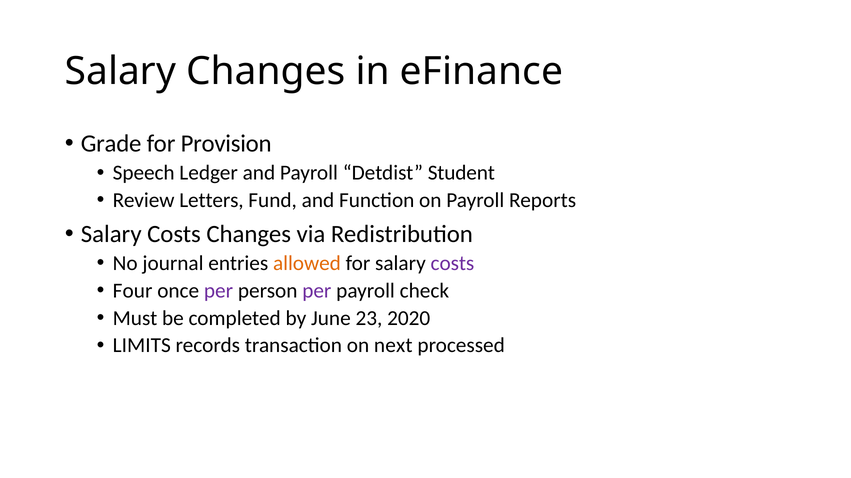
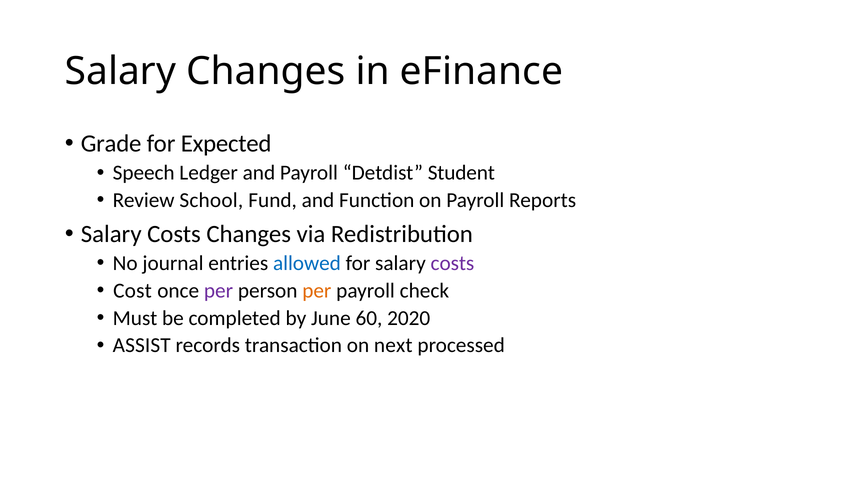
Provision: Provision -> Expected
Letters: Letters -> School
allowed colour: orange -> blue
Four: Four -> Cost
per at (317, 291) colour: purple -> orange
23: 23 -> 60
LIMITS: LIMITS -> ASSIST
